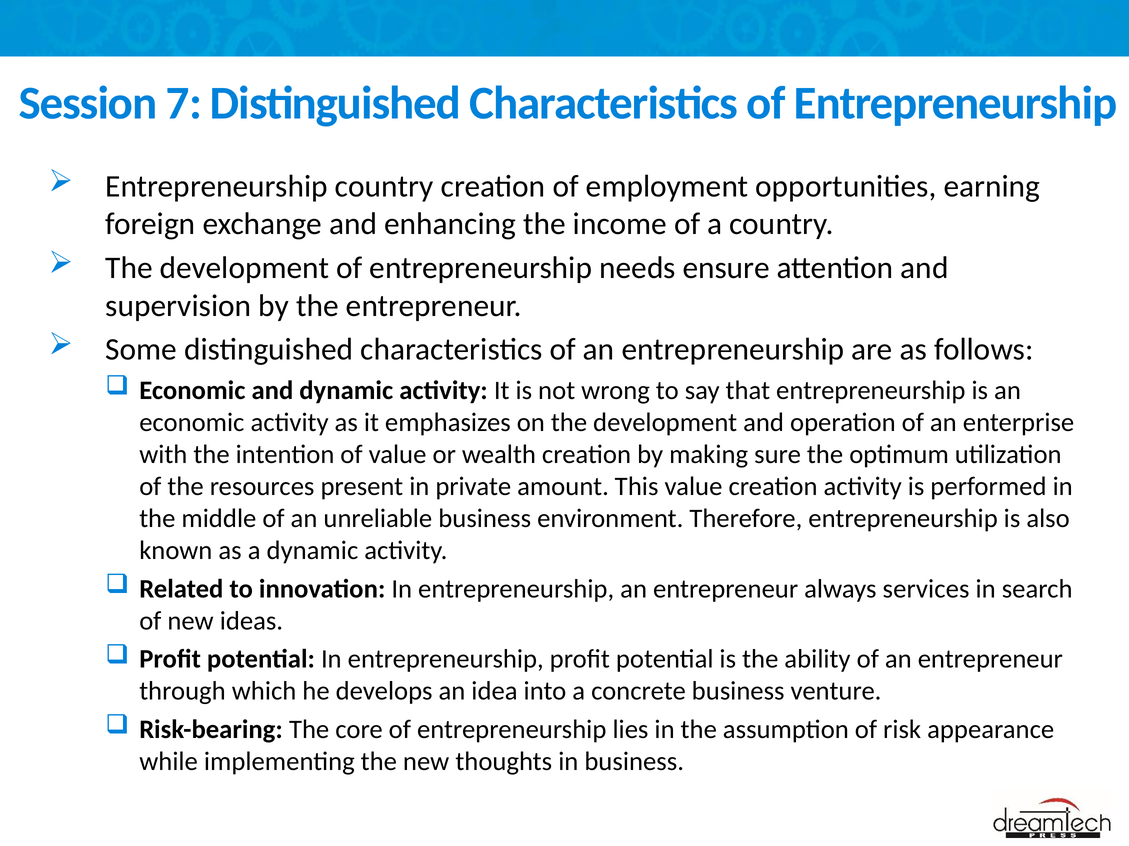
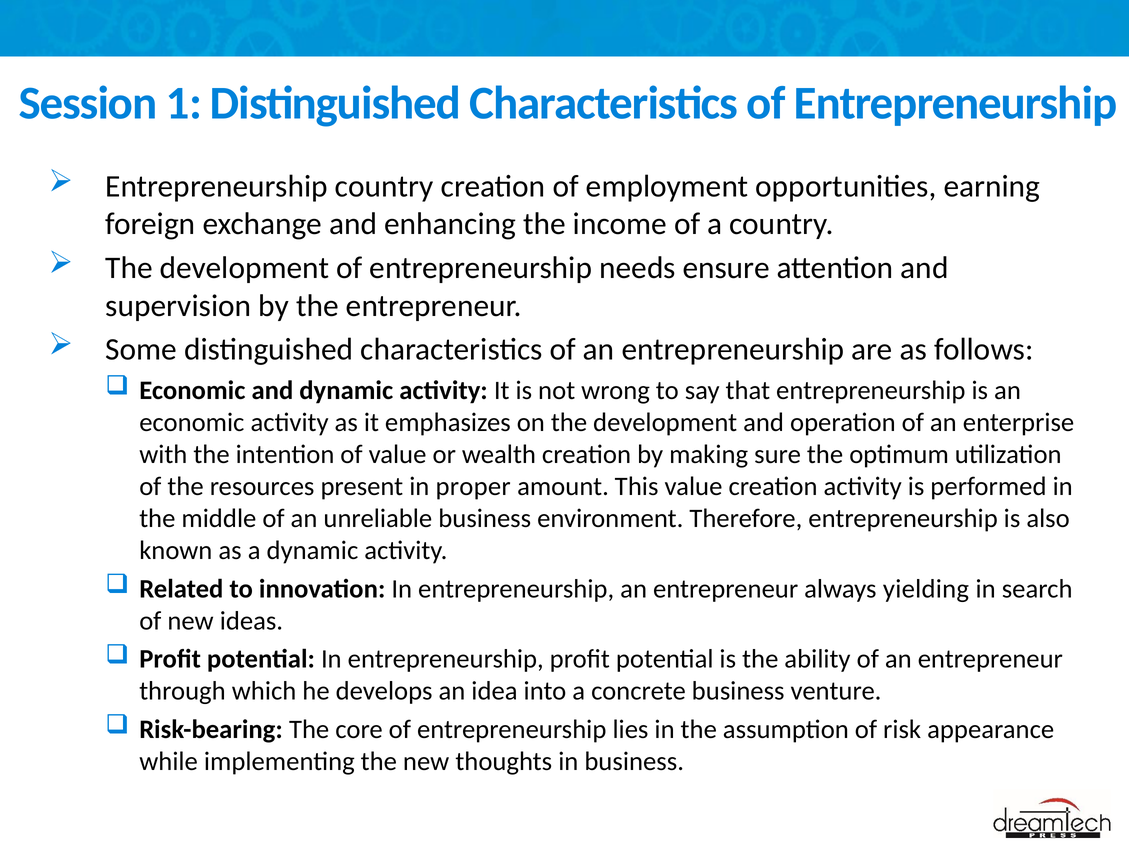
7: 7 -> 1
private: private -> proper
services: services -> yielding
